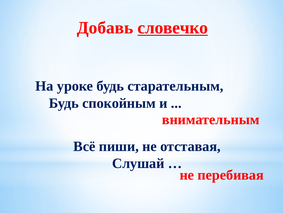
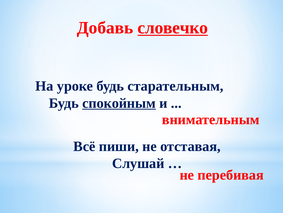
спокойным underline: none -> present
